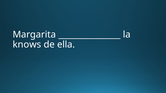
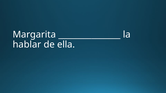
knows: knows -> hablar
